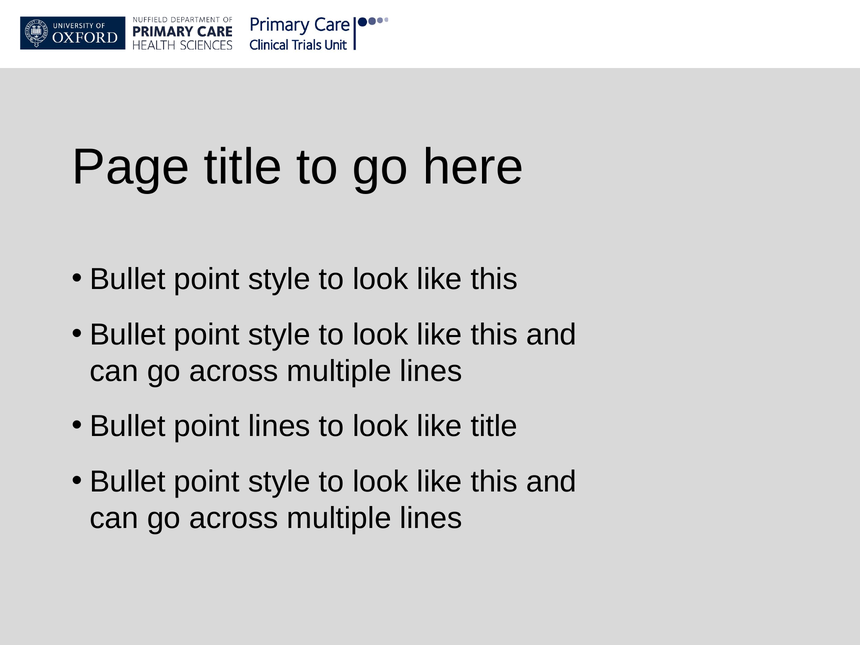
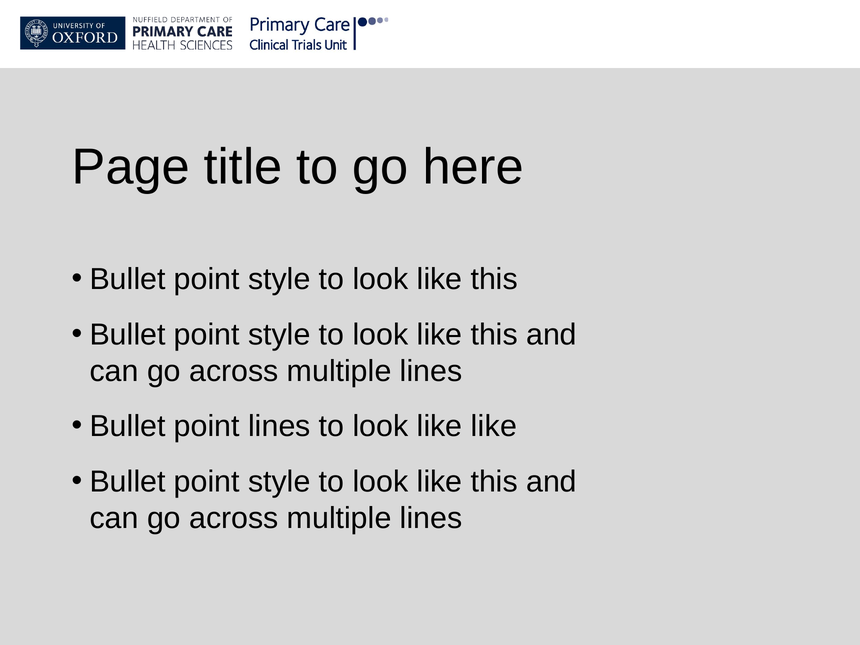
like title: title -> like
